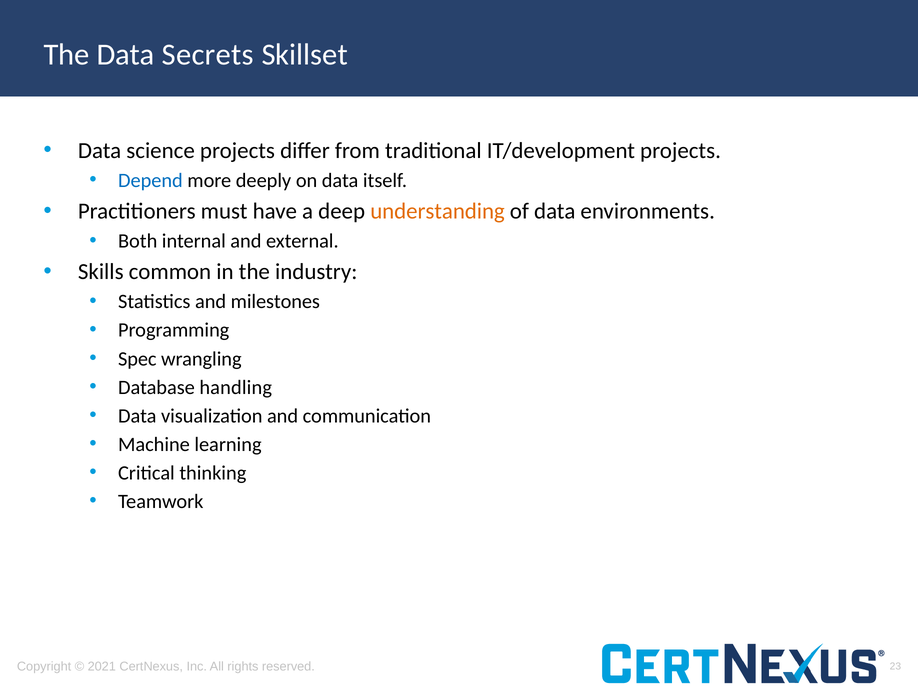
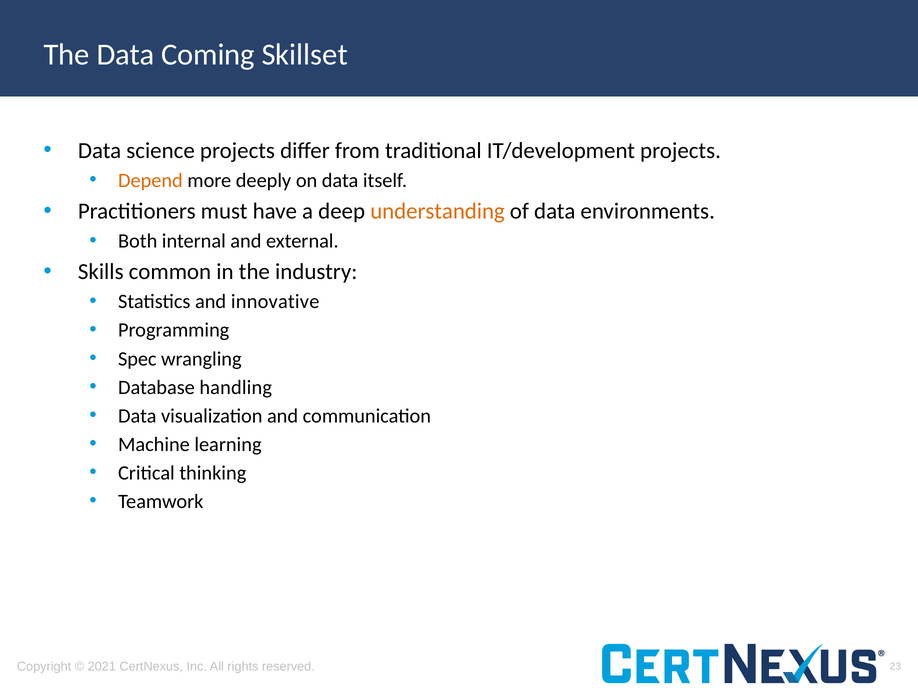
Secrets: Secrets -> Coming
Depend colour: blue -> orange
milestones: milestones -> innovative
